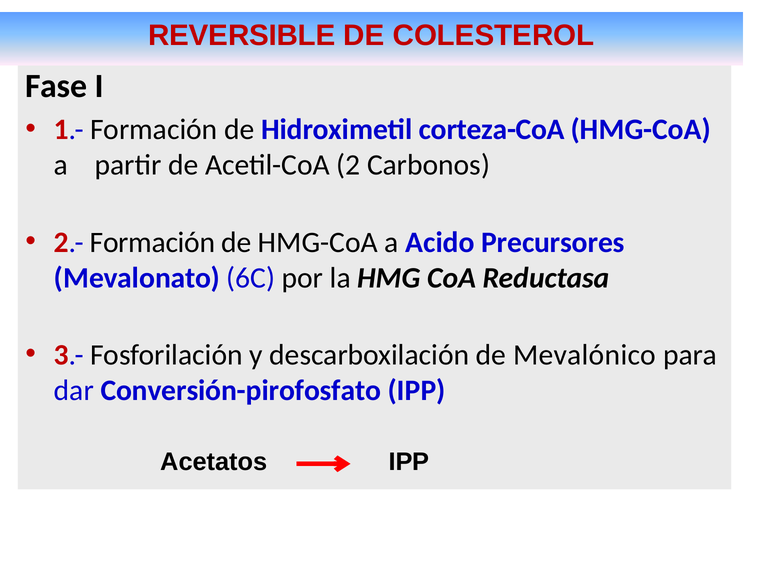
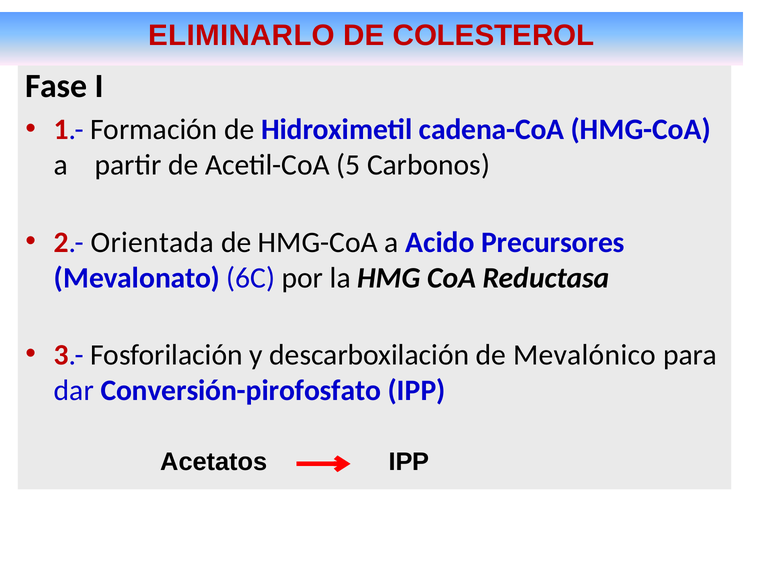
REVERSIBLE: REVERSIBLE -> ELIMINARLO
corteza-CoA: corteza-CoA -> cadena-CoA
2: 2 -> 5
2.- Formación: Formación -> Orientada
